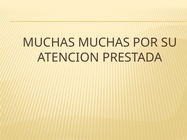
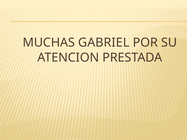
MUCHAS MUCHAS: MUCHAS -> GABRIEL
